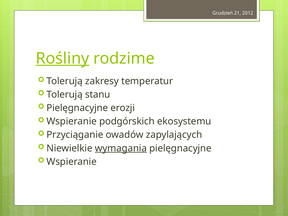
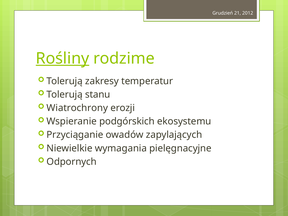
Pielęgnacyjne at (77, 108): Pielęgnacyjne -> Wiatrochrony
wymagania underline: present -> none
Wspieranie at (72, 162): Wspieranie -> Odpornych
